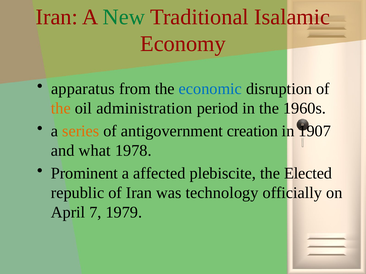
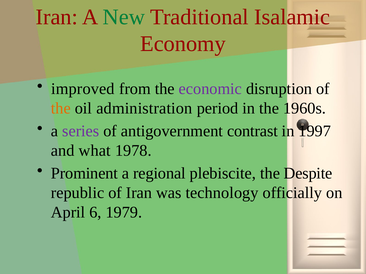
apparatus: apparatus -> improved
economic colour: blue -> purple
series colour: orange -> purple
creation: creation -> contrast
1907: 1907 -> 1997
affected: affected -> regional
Elected: Elected -> Despite
7: 7 -> 6
